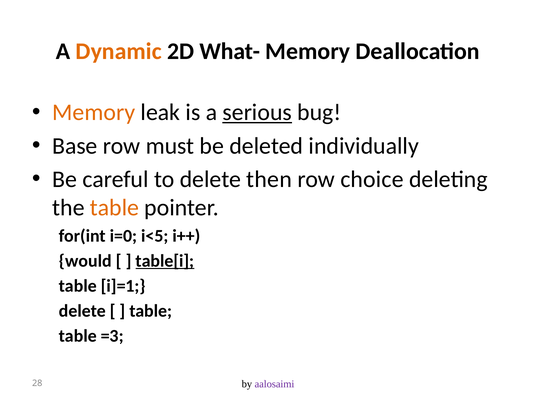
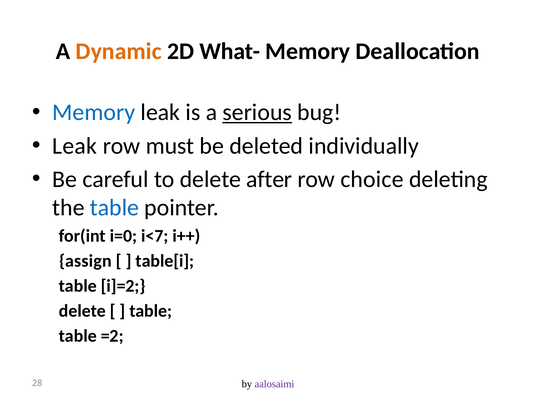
Memory at (94, 112) colour: orange -> blue
Base at (75, 146): Base -> Leak
then: then -> after
table at (114, 208) colour: orange -> blue
i<5: i<5 -> i<7
would: would -> assign
table[i underline: present -> none
i]=1: i]=1 -> i]=2
=3: =3 -> =2
